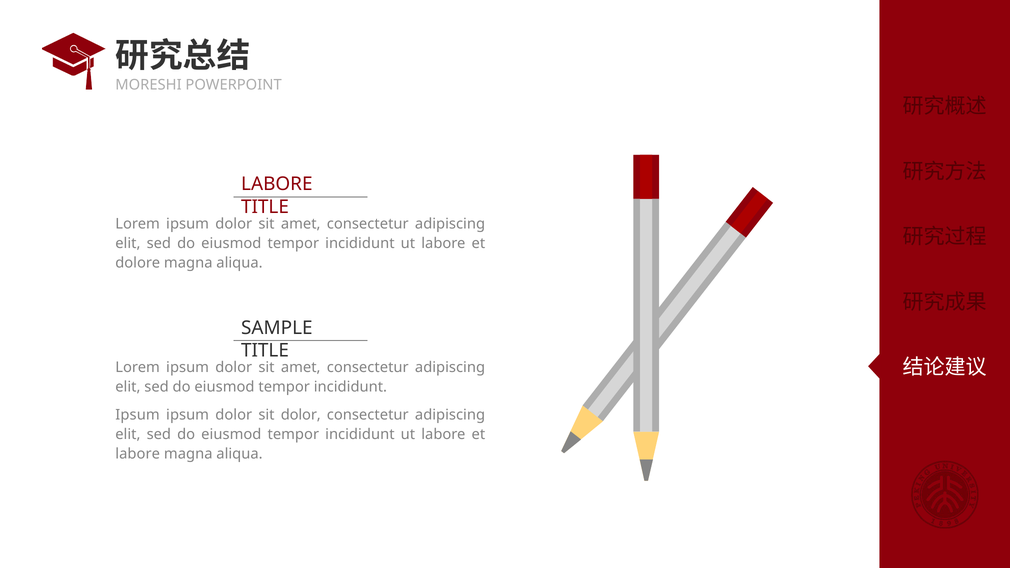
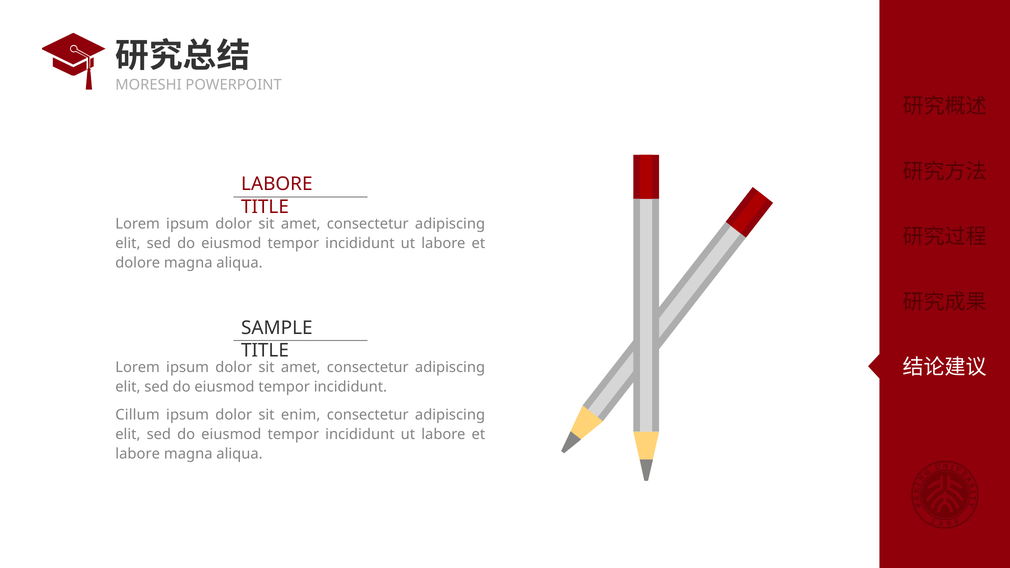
Ipsum at (138, 415): Ipsum -> Cillum
sit dolor: dolor -> enim
